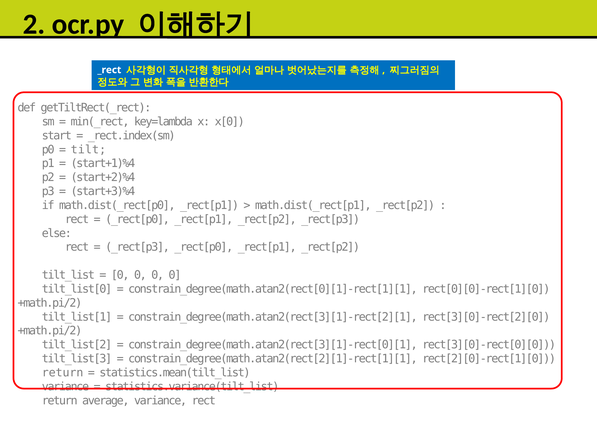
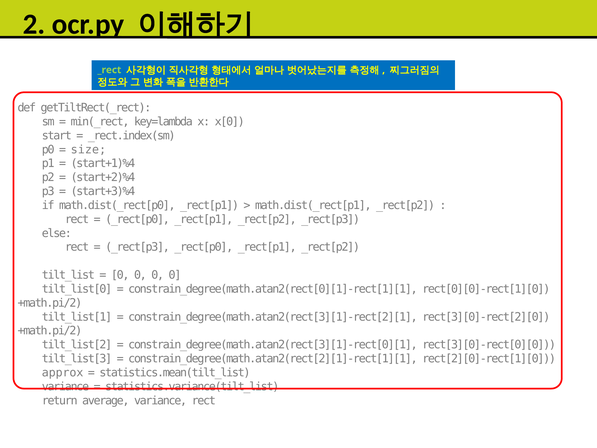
_rect colour: white -> light green
tilt: tilt -> size
return at (63, 372): return -> approx
